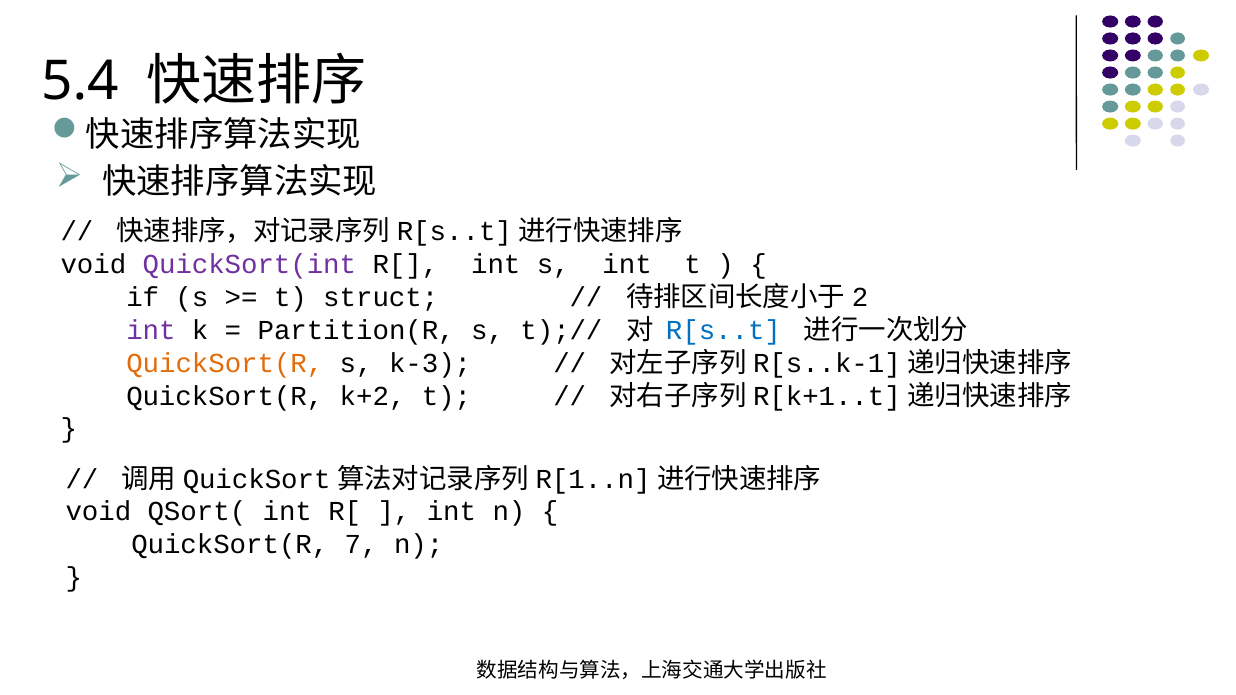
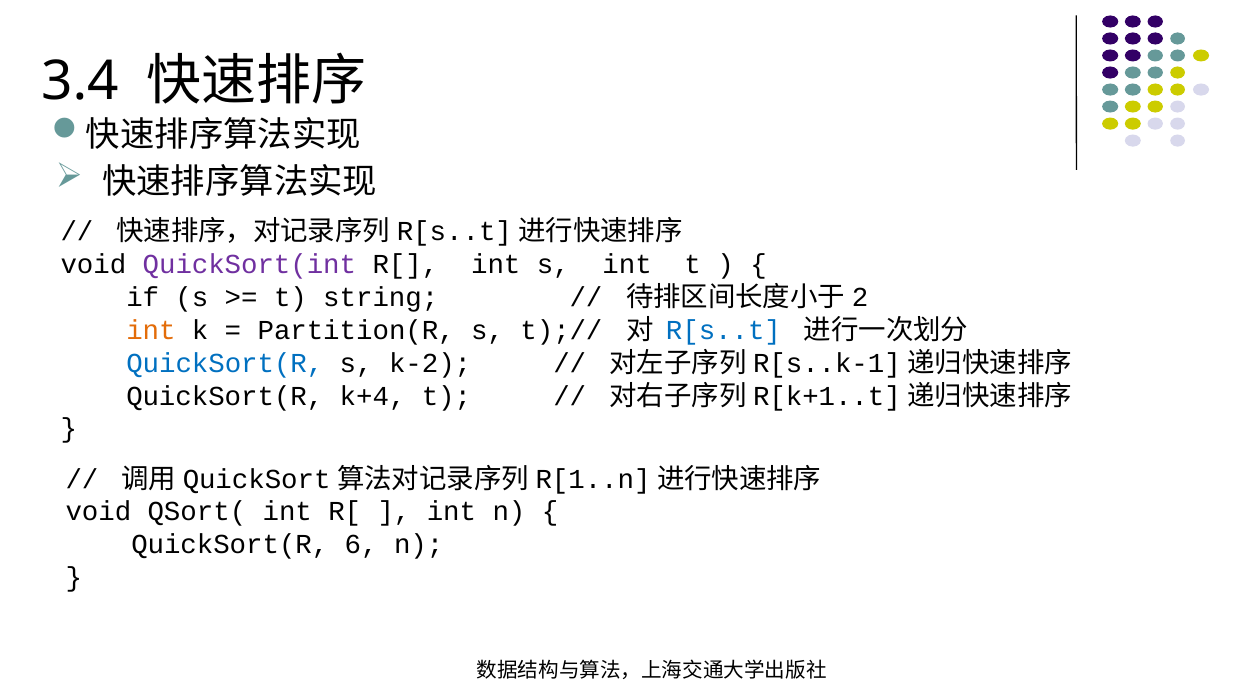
5.4: 5.4 -> 3.4
struct: struct -> string
int at (151, 330) colour: purple -> orange
QuickSort(R at (225, 363) colour: orange -> blue
k-3: k-3 -> k-2
k+2: k+2 -> k+4
7: 7 -> 6
